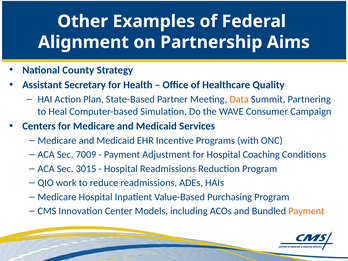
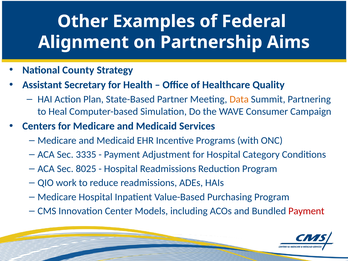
7009: 7009 -> 3335
Coaching: Coaching -> Category
3015: 3015 -> 8025
Payment at (306, 211) colour: orange -> red
